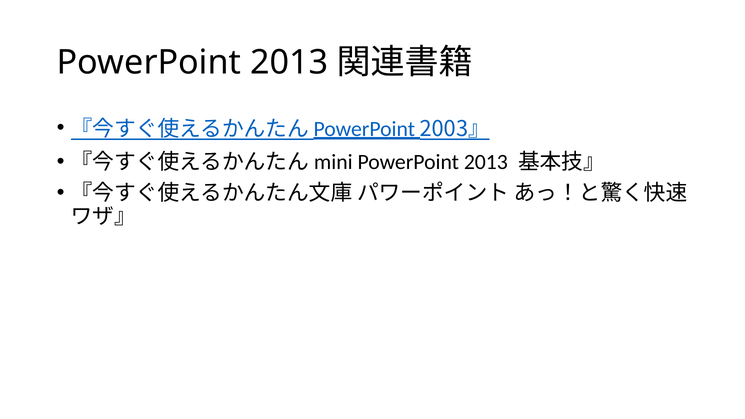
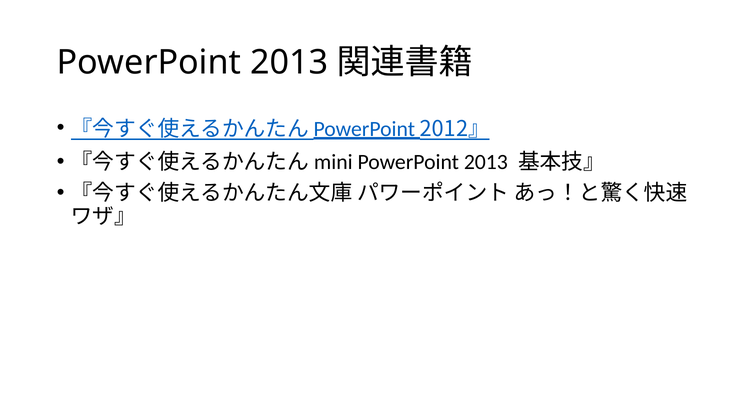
2003』: 2003』 -> 2012』
